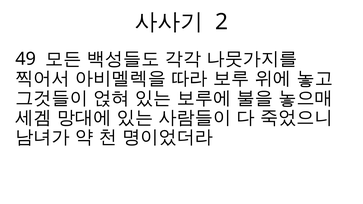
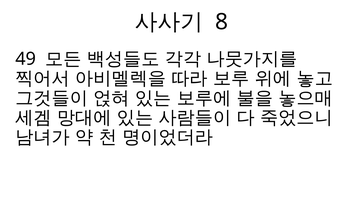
2: 2 -> 8
